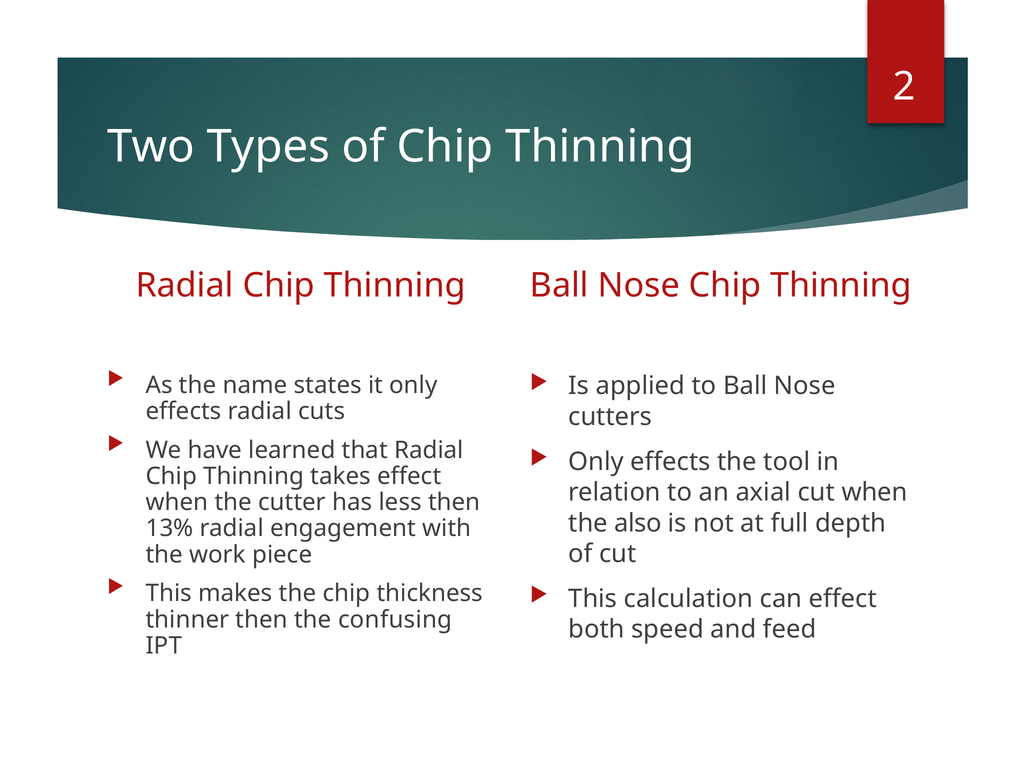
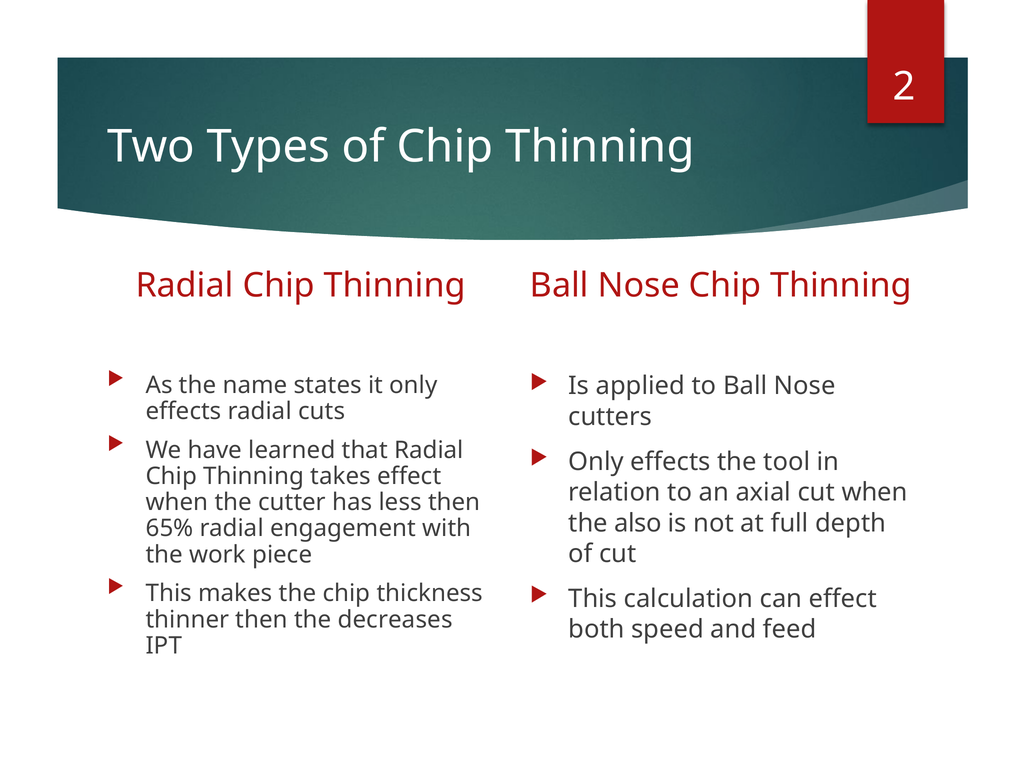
13%: 13% -> 65%
confusing: confusing -> decreases
